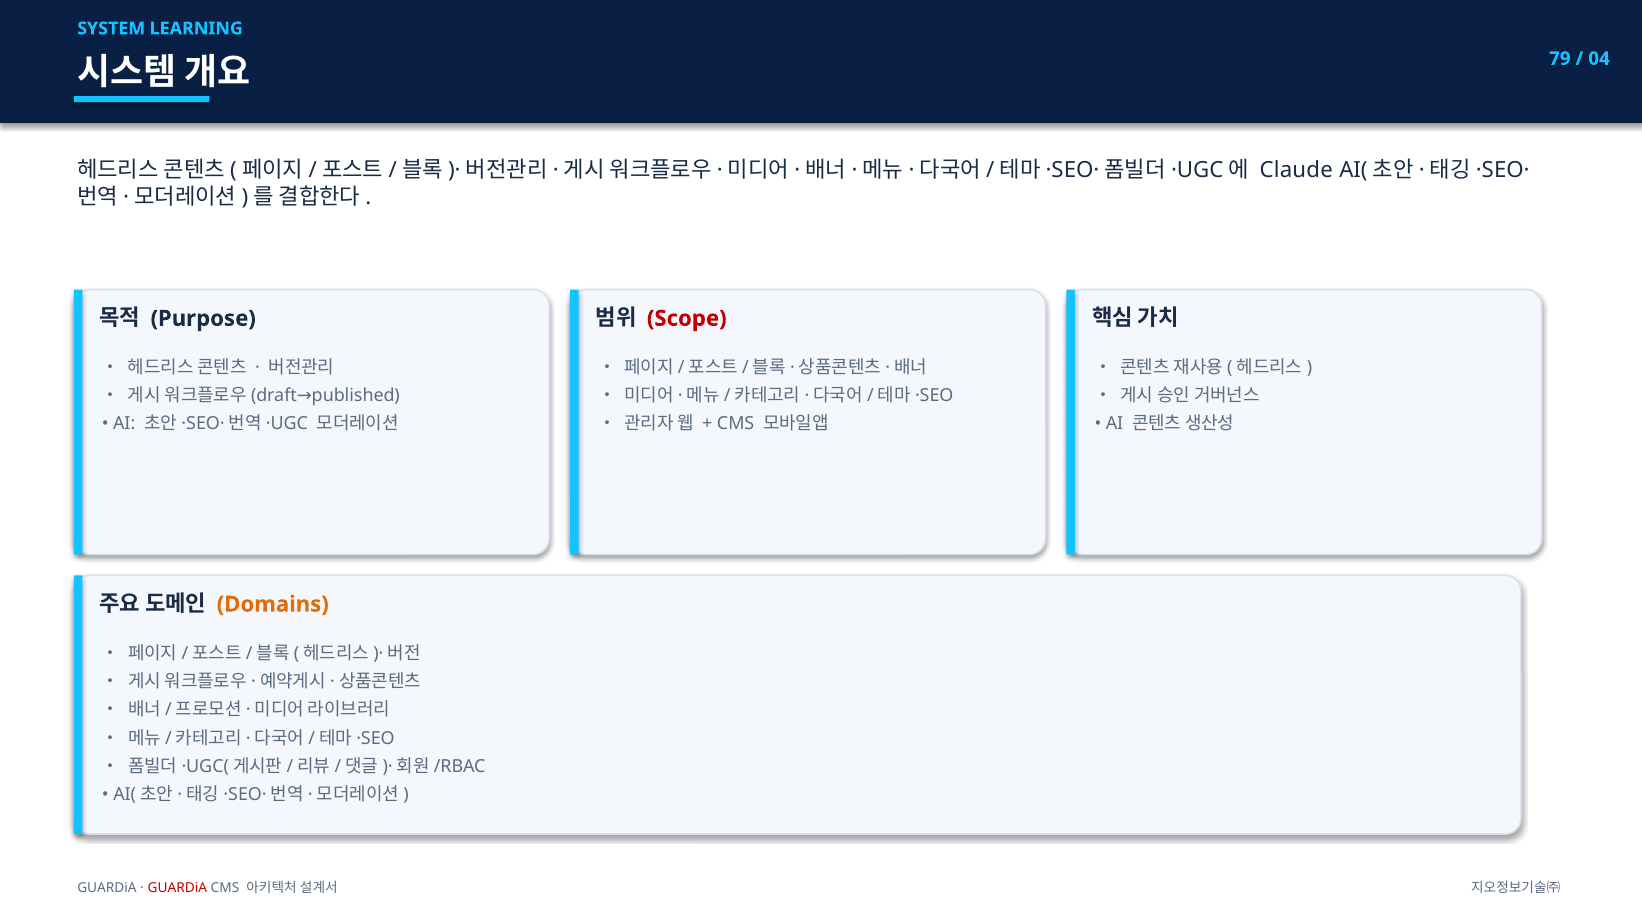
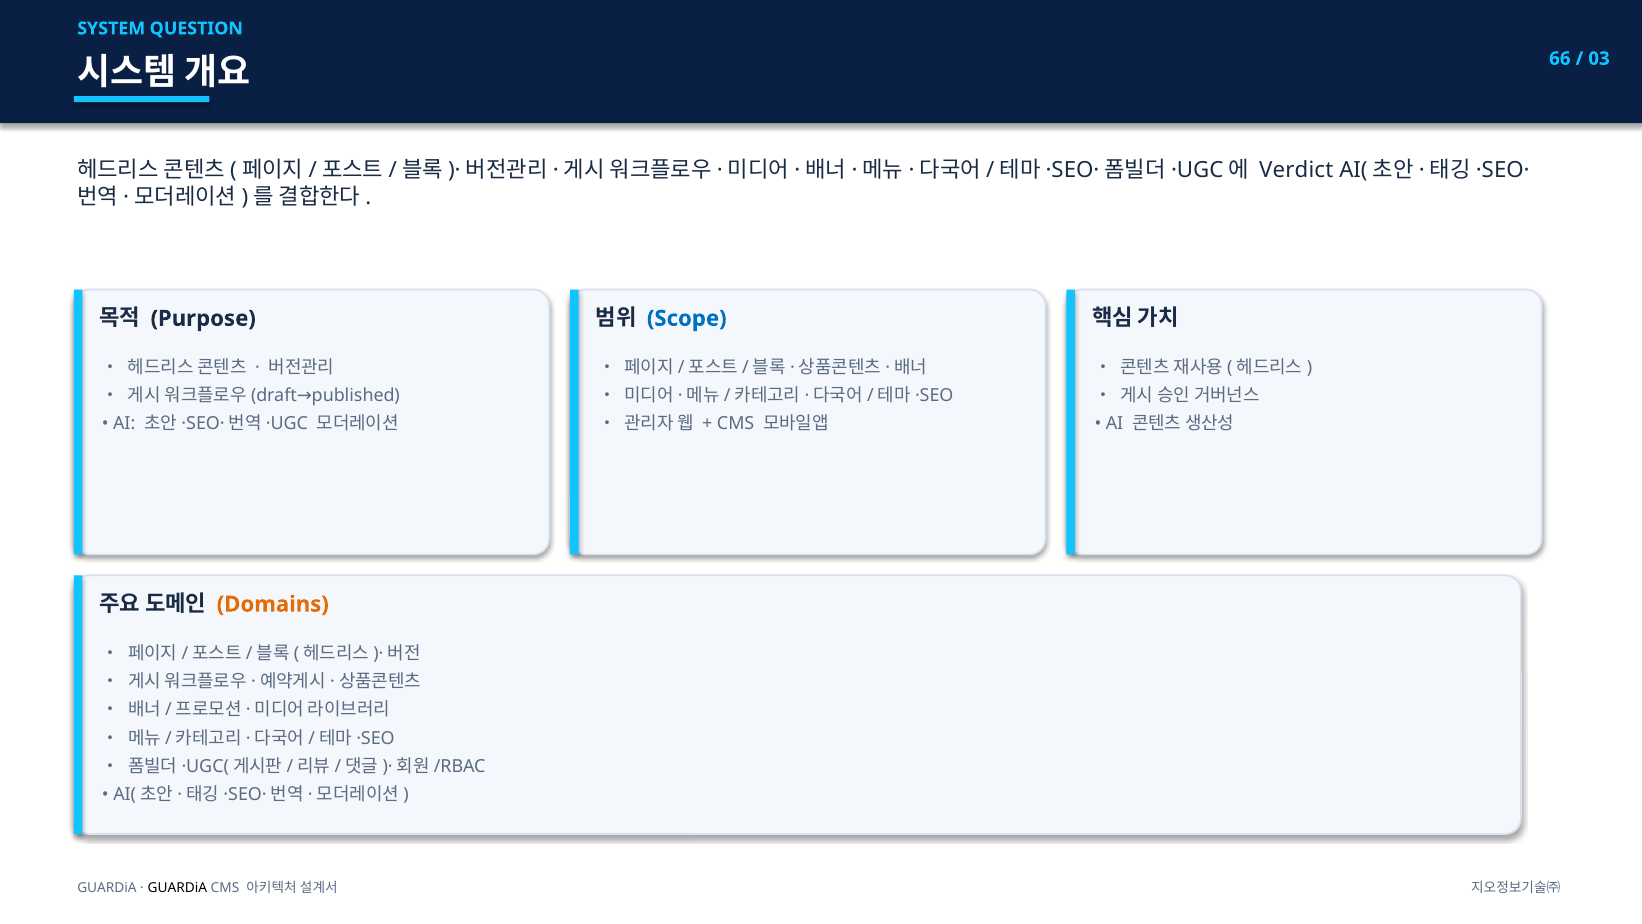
LEARNING: LEARNING -> QUESTION
79: 79 -> 66
04: 04 -> 03
Claude: Claude -> Verdict
Scope colour: red -> blue
GUARDiA at (177, 888) colour: red -> black
